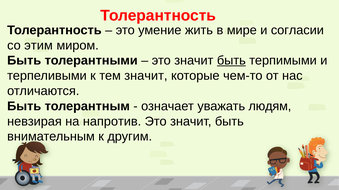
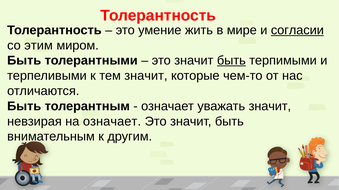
согласии underline: none -> present
уважать людям: людям -> значит
на напротив: напротив -> означает
